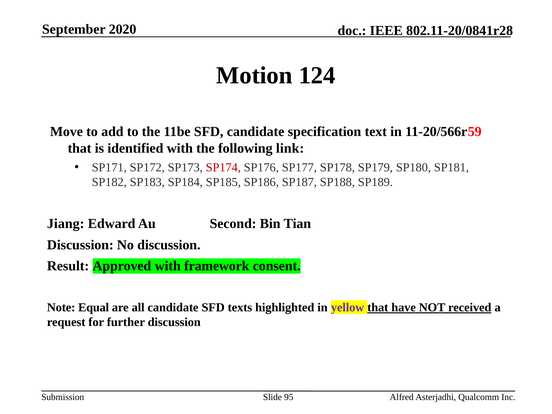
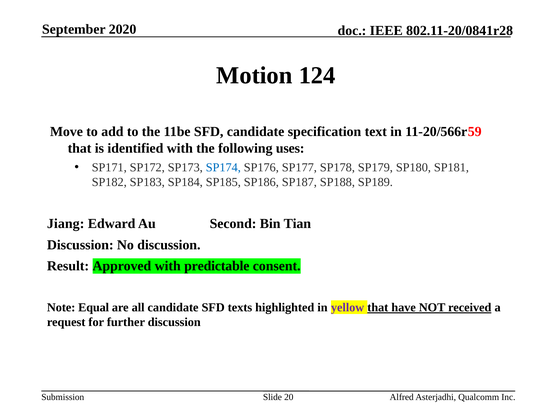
link: link -> uses
SP174 colour: red -> blue
framework: framework -> predictable
95: 95 -> 20
